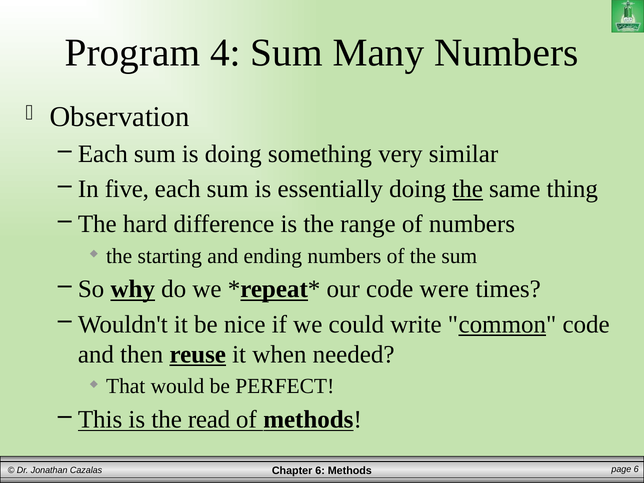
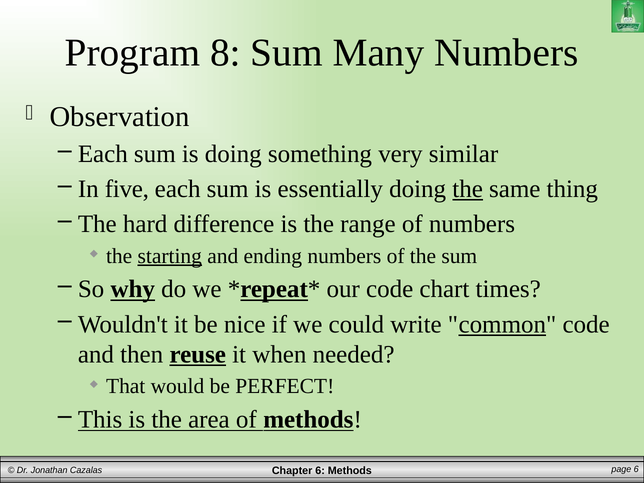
4: 4 -> 8
starting underline: none -> present
were: were -> chart
read: read -> area
